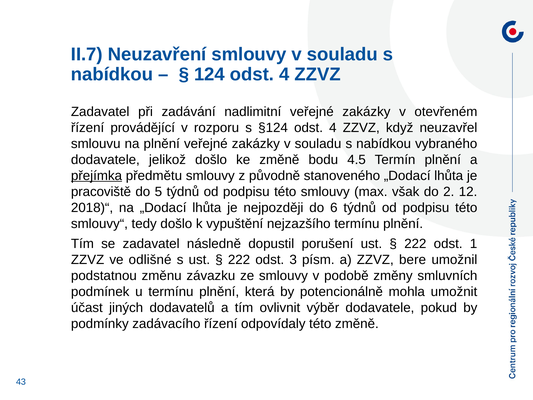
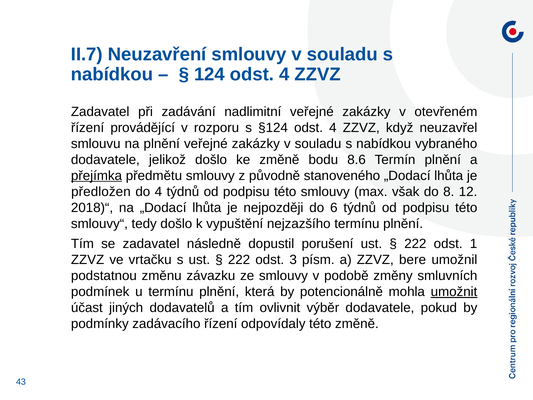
4.5: 4.5 -> 8.6
pracoviště: pracoviště -> předložen
do 5: 5 -> 4
2: 2 -> 8
odlišné: odlišné -> vrtačku
umožnit underline: none -> present
